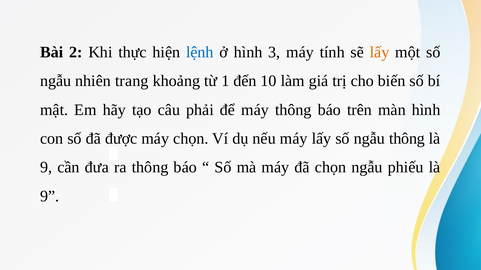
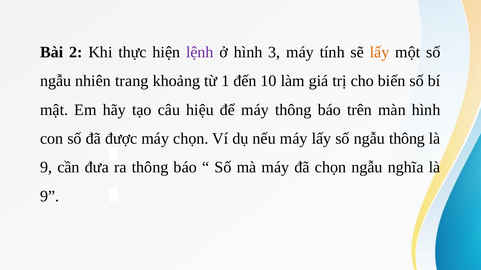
lệnh colour: blue -> purple
phải: phải -> hiệu
phiếu: phiếu -> nghĩa
